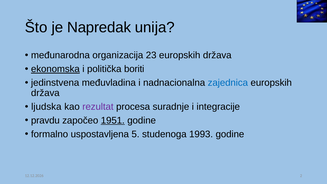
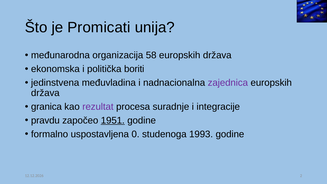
Napredak: Napredak -> Promicati
23: 23 -> 58
ekonomska underline: present -> none
zajednica colour: blue -> purple
ljudska: ljudska -> granica
5: 5 -> 0
